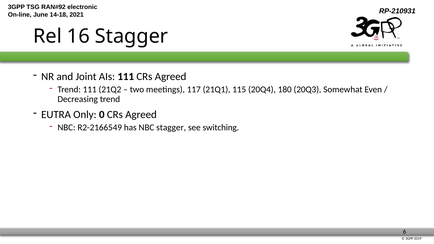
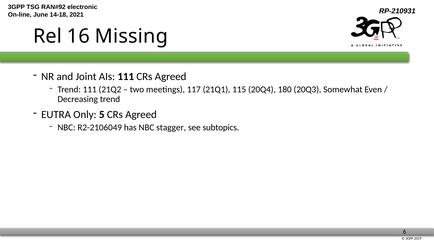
16 Stagger: Stagger -> Missing
0: 0 -> 5
R2-2166549: R2-2166549 -> R2-2106049
switching: switching -> subtopics
